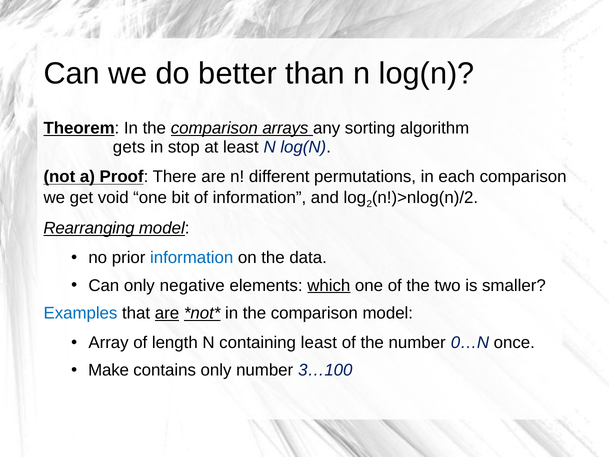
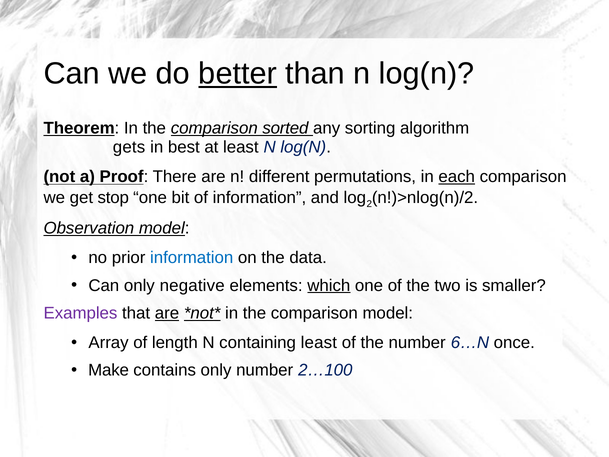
better underline: none -> present
arrays: arrays -> sorted
stop: stop -> best
each underline: none -> present
void: void -> stop
Rearranging: Rearranging -> Observation
Examples colour: blue -> purple
0…N: 0…N -> 6…N
3…100: 3…100 -> 2…100
